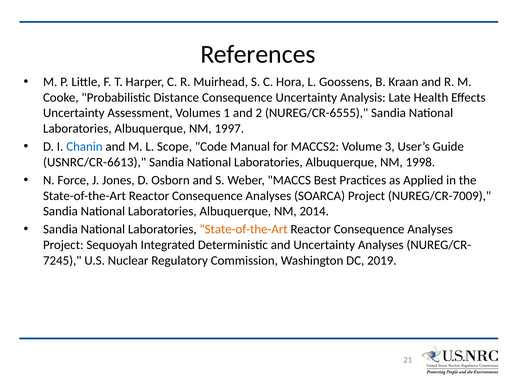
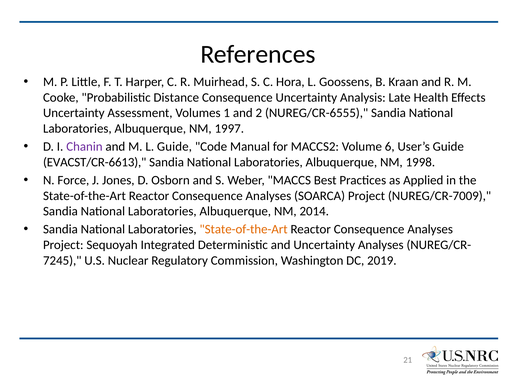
Chanin colour: blue -> purple
L Scope: Scope -> Guide
3: 3 -> 6
USNRC/CR-6613: USNRC/CR-6613 -> EVACST/CR-6613
